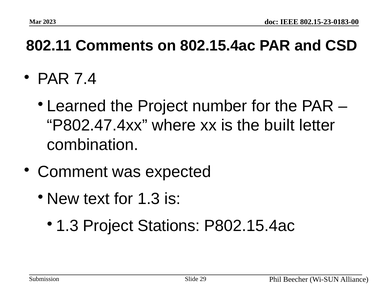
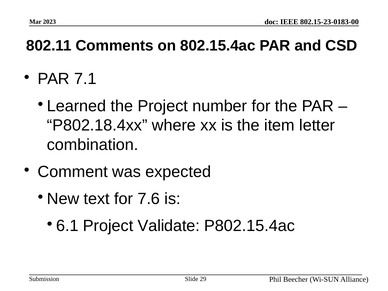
7.4: 7.4 -> 7.1
P802.47.4xx: P802.47.4xx -> P802.18.4xx
built: built -> item
for 1.3: 1.3 -> 7.6
1.3 at (67, 226): 1.3 -> 6.1
Stations: Stations -> Validate
